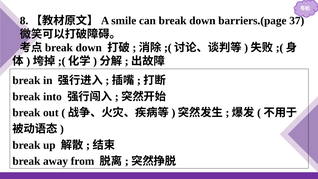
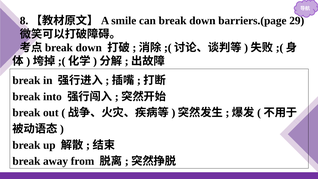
37: 37 -> 29
